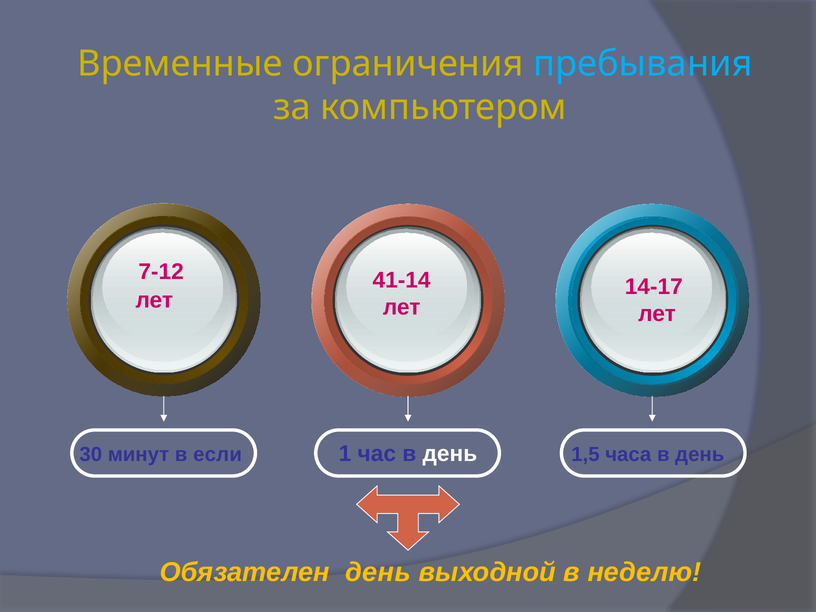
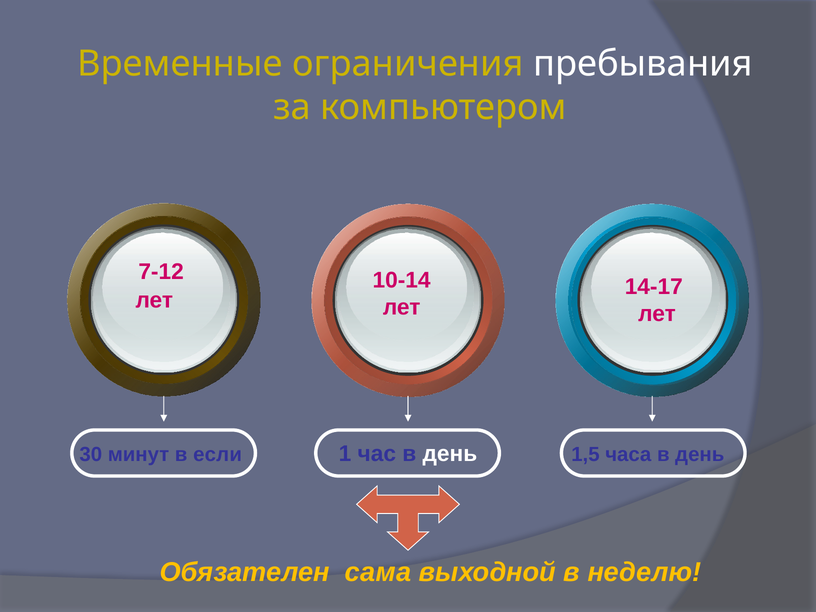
пребывания colour: light blue -> white
41-14: 41-14 -> 10-14
Обязателен день: день -> сама
